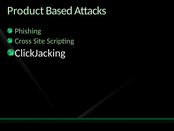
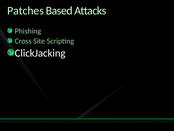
Product: Product -> Patches
